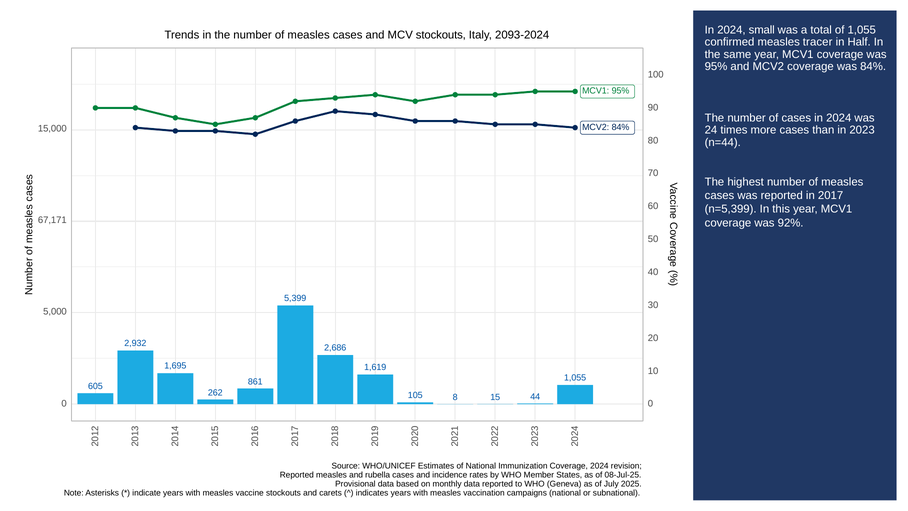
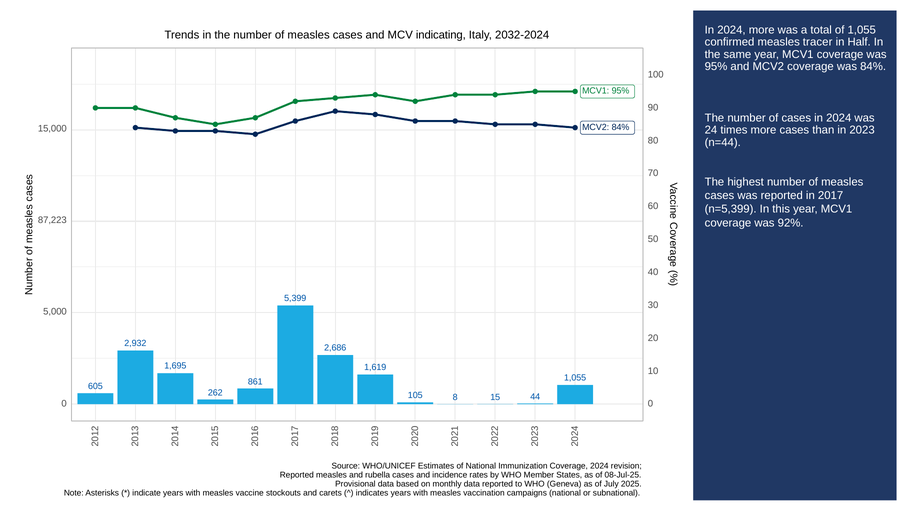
2024 small: small -> more
MCV stockouts: stockouts -> indicating
2093-2024: 2093-2024 -> 2032-2024
67,171: 67,171 -> 87,223
